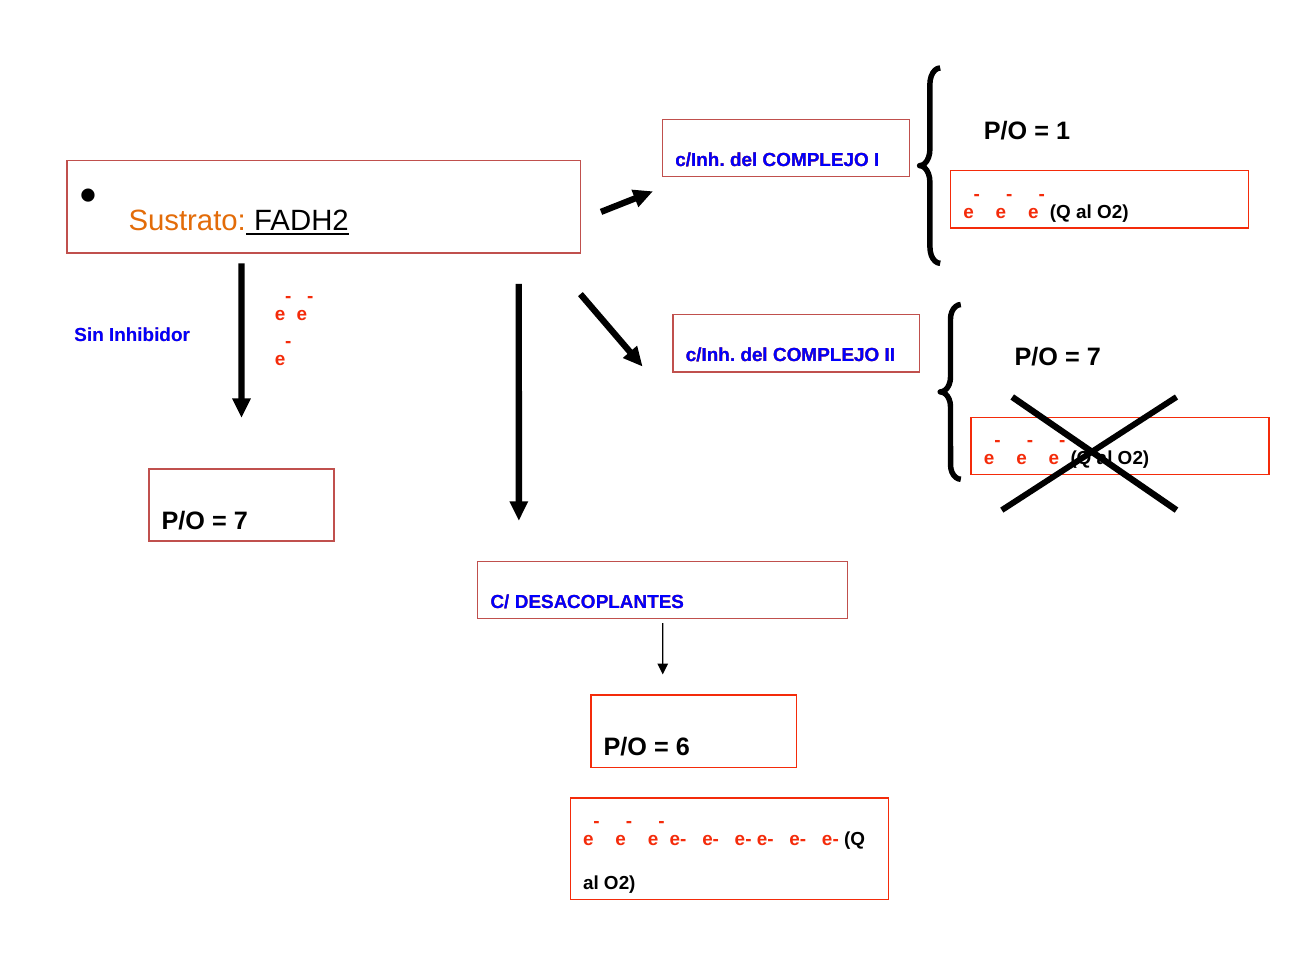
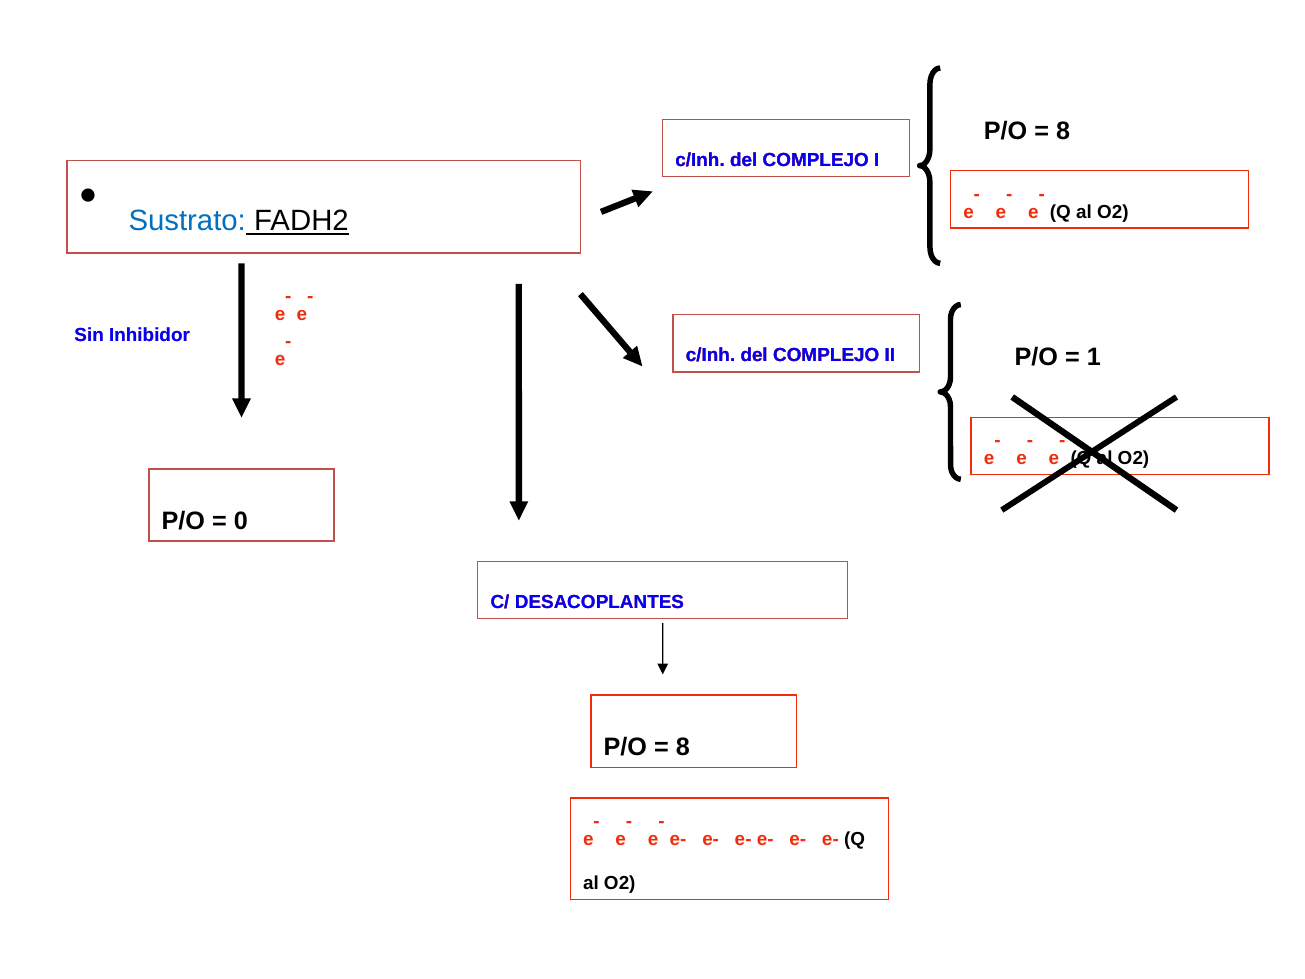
1 at (1063, 131): 1 -> 8
Sustrato colour: orange -> blue
7 at (1094, 357): 7 -> 1
7 at (241, 521): 7 -> 0
6 at (683, 747): 6 -> 8
